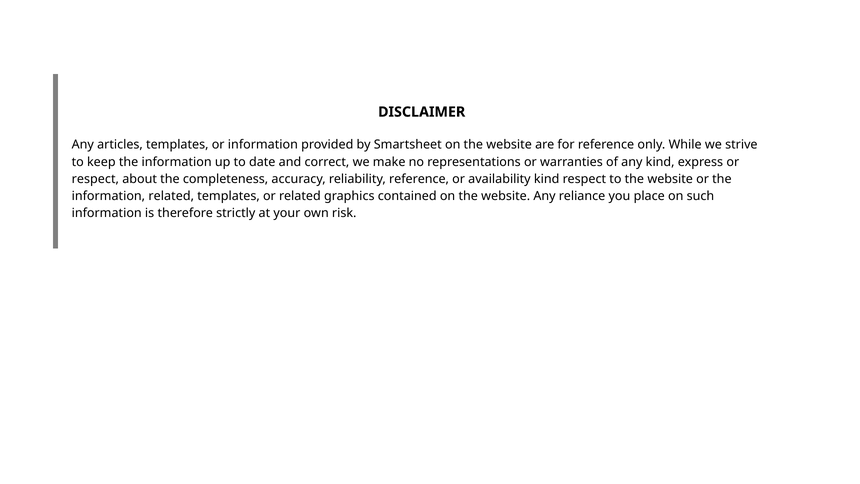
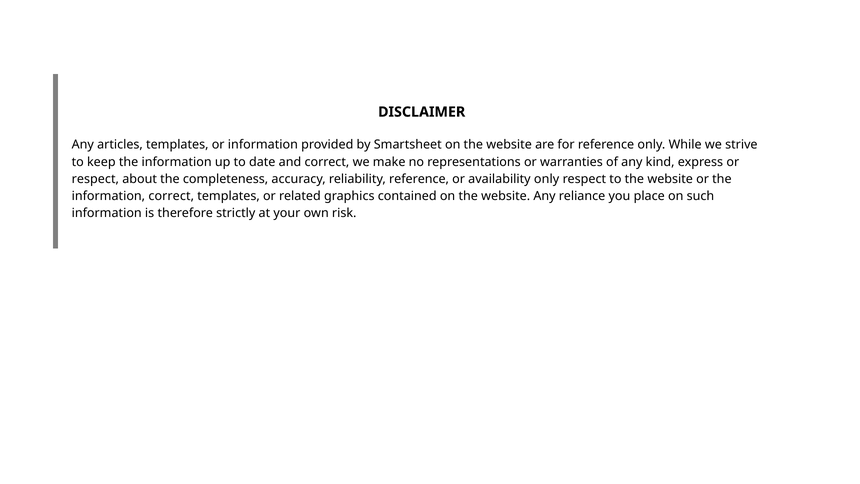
availability kind: kind -> only
information related: related -> correct
